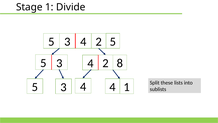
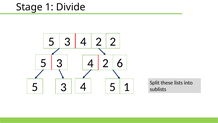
2 5: 5 -> 2
8: 8 -> 6
4 4: 4 -> 5
